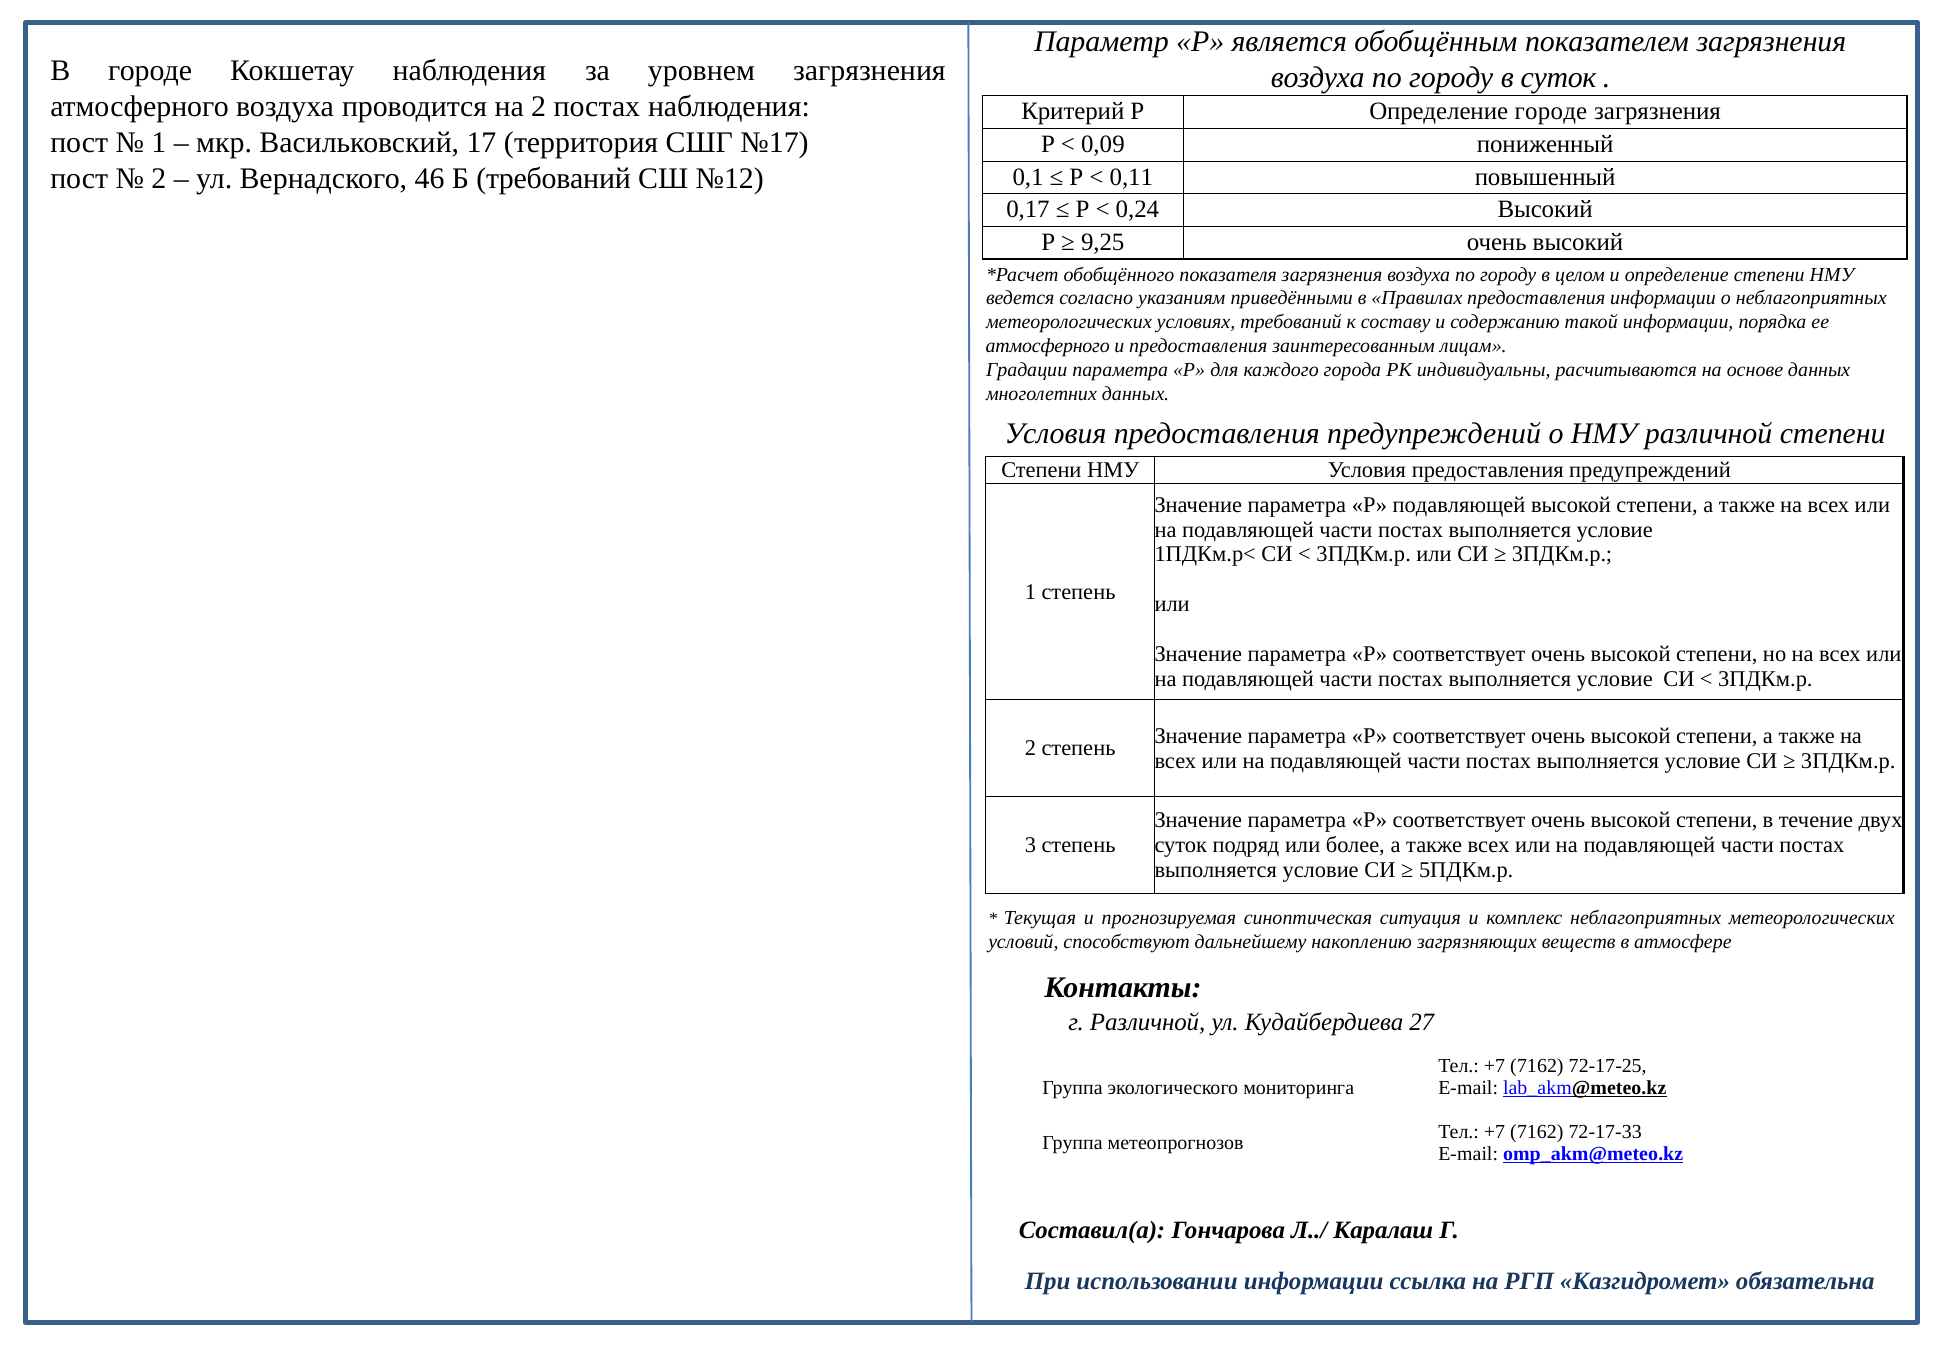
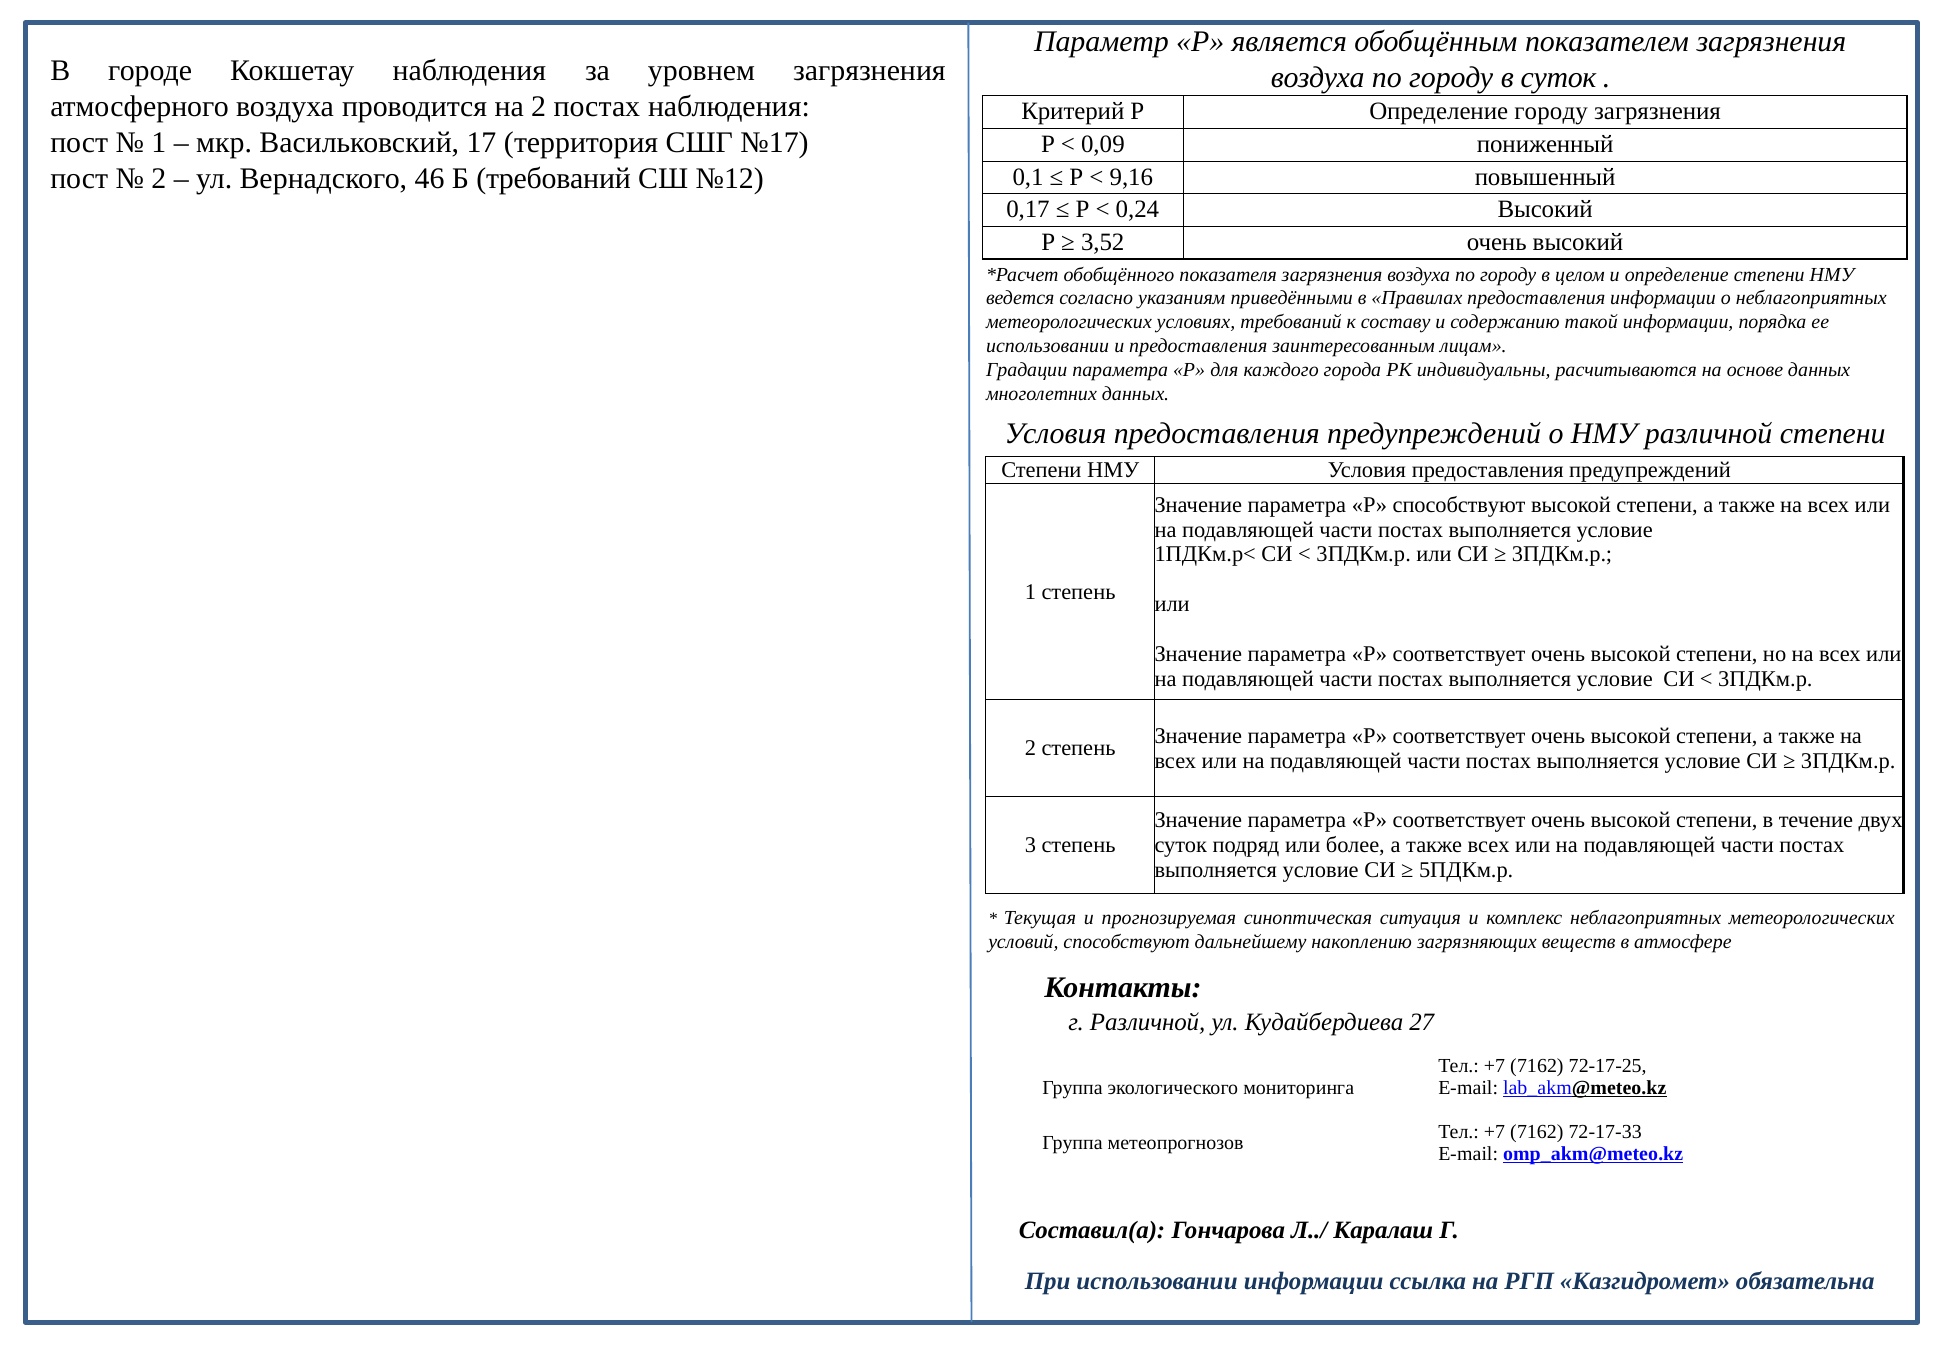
Определение городе: городе -> городу
0,11: 0,11 -> 9,16
9,25: 9,25 -> 3,52
атмосферного at (1048, 346): атмосферного -> использовании
Р подавляющей: подавляющей -> способствуют
